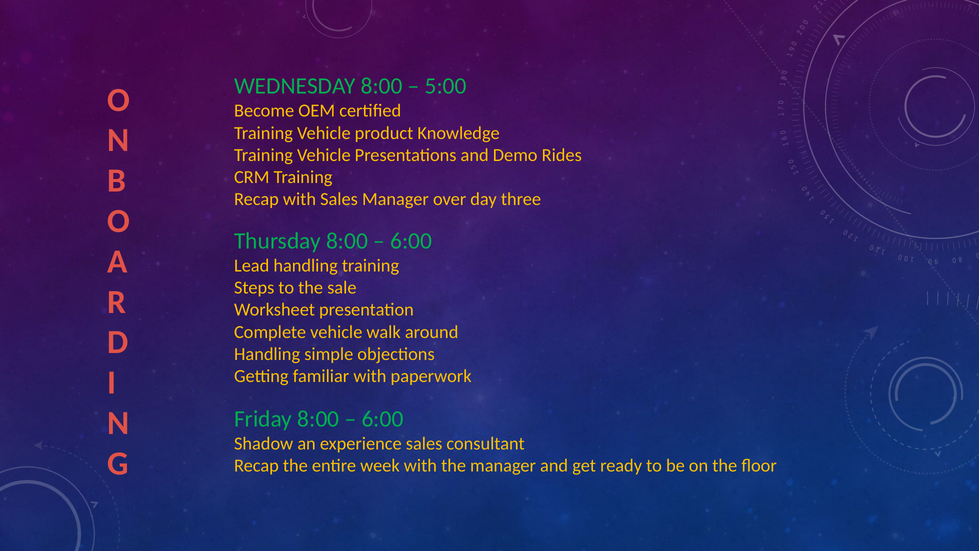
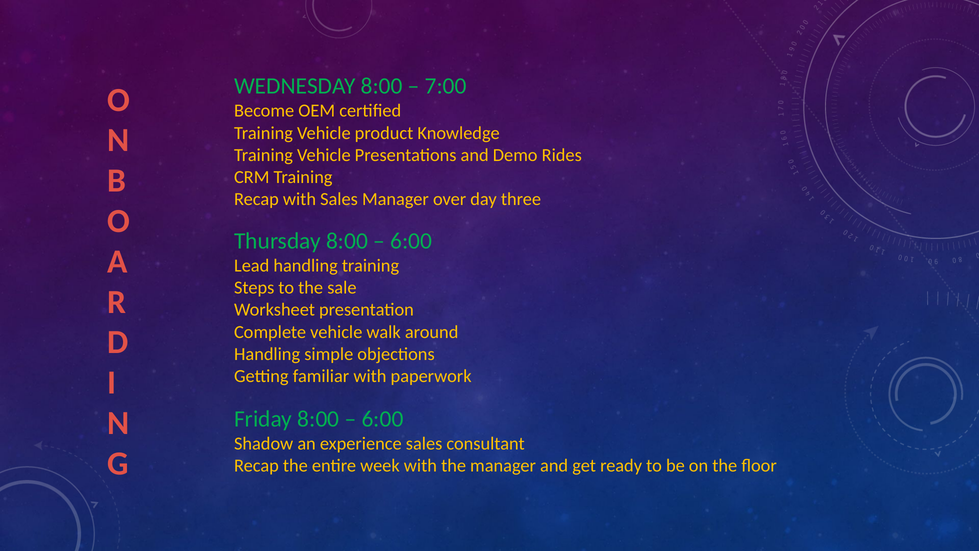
5:00: 5:00 -> 7:00
